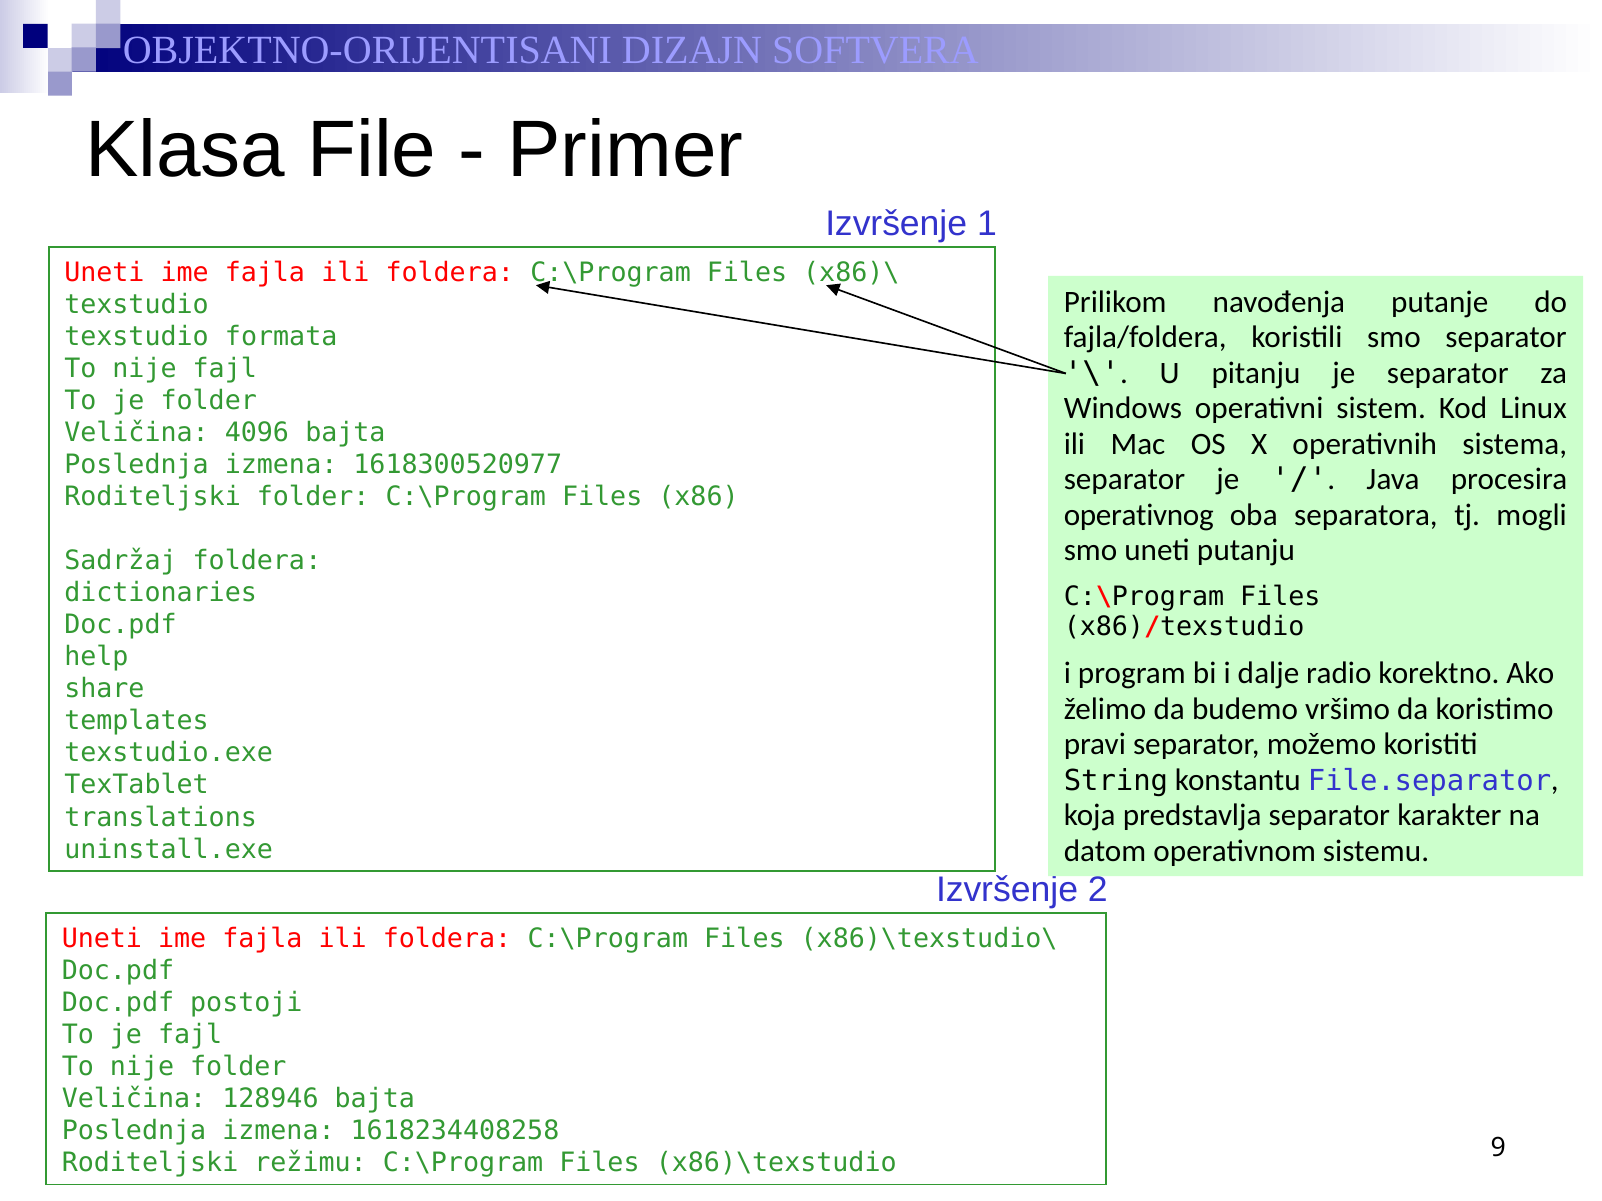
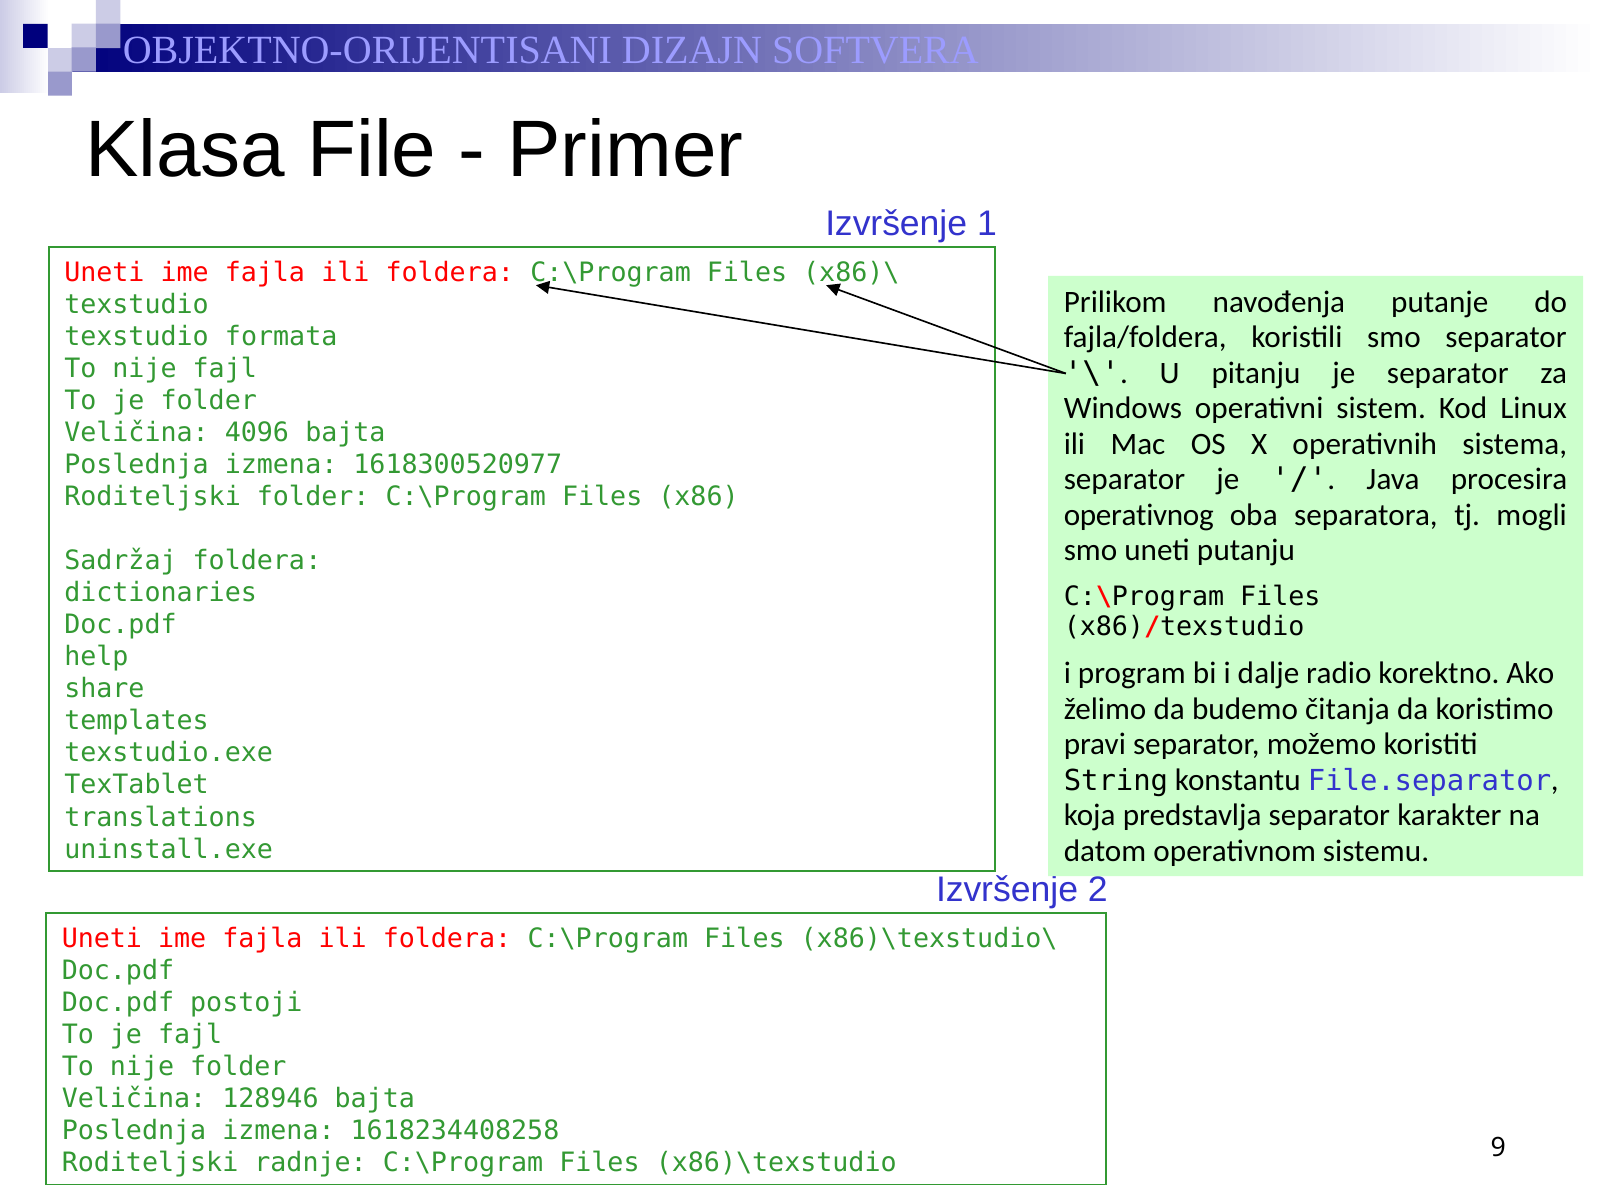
vršimo: vršimo -> čitanja
režimu: režimu -> radnje
